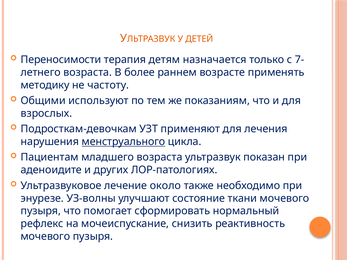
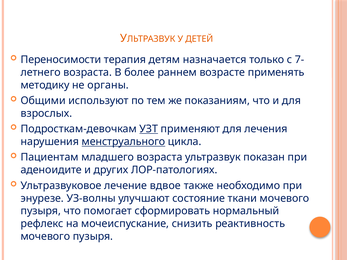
частоту: частоту -> органы
УЗТ underline: none -> present
около: около -> вдвое
